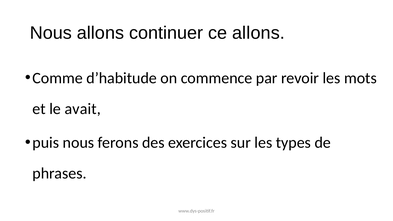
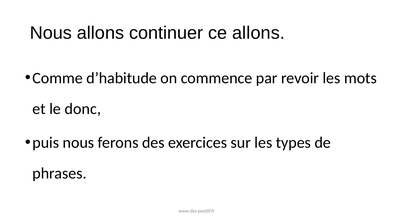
avait: avait -> donc
